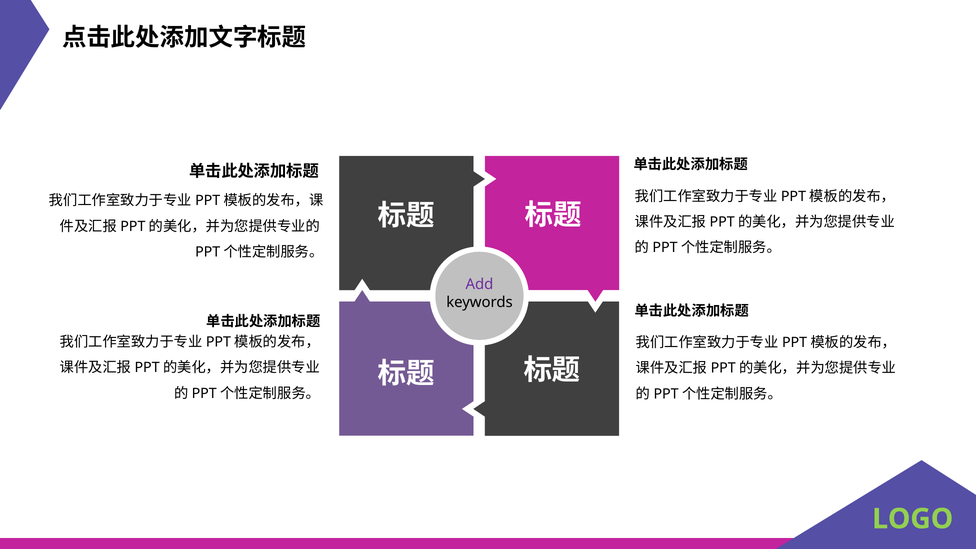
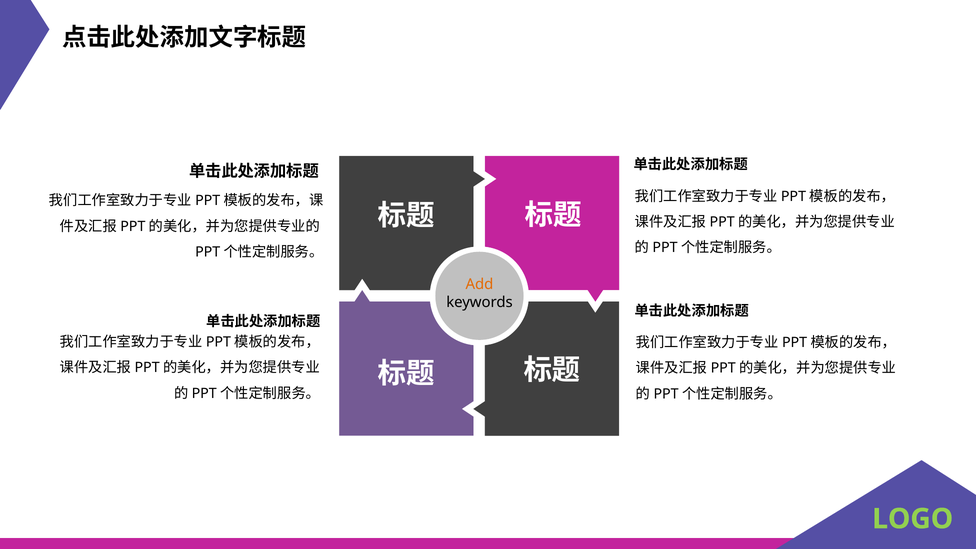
Add colour: purple -> orange
